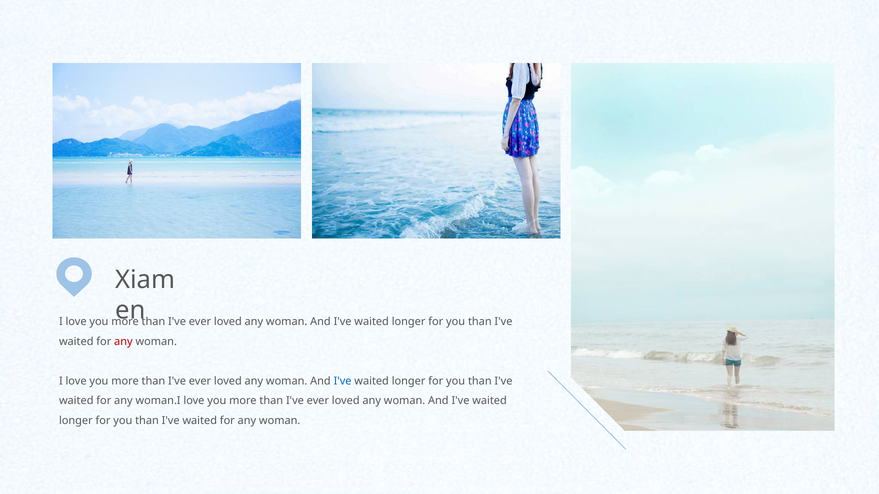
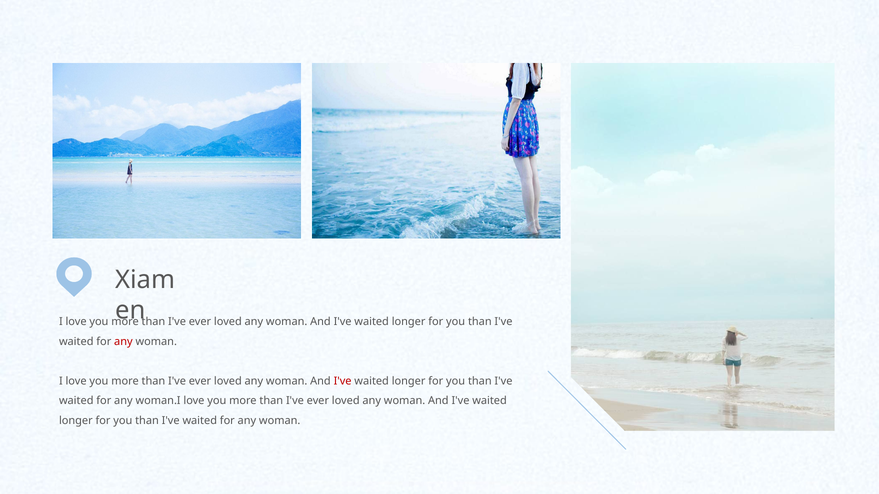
I've at (343, 381) colour: blue -> red
